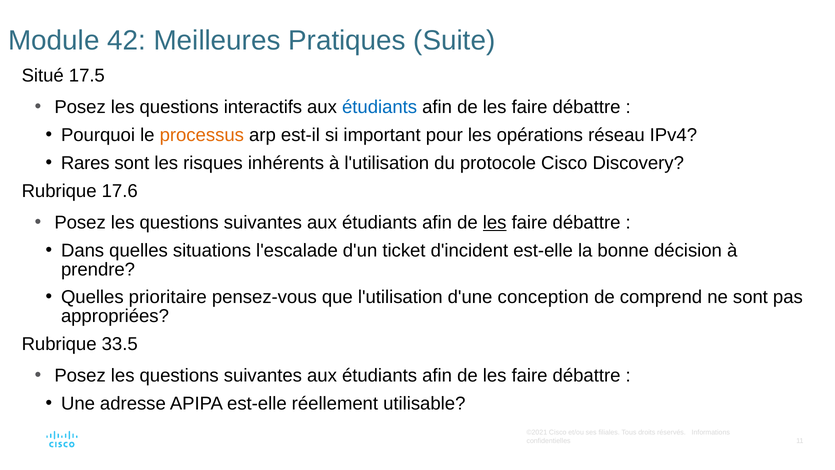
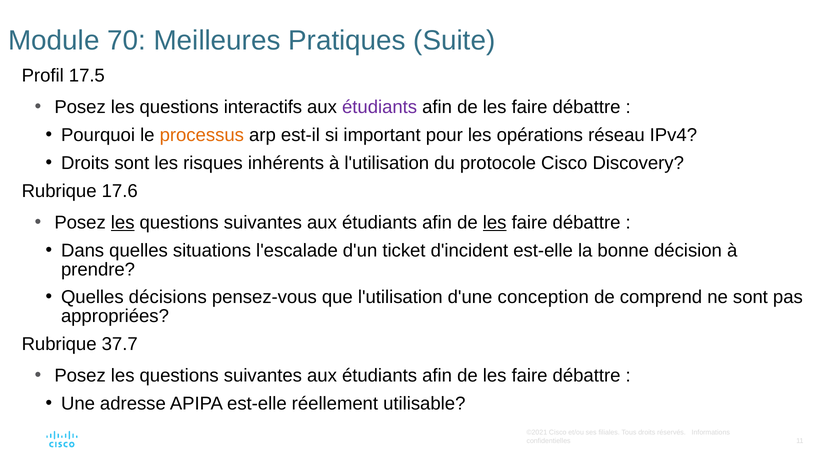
42: 42 -> 70
Situé: Situé -> Profil
étudiants at (380, 107) colour: blue -> purple
Rares at (85, 163): Rares -> Droits
les at (123, 222) underline: none -> present
prioritaire: prioritaire -> décisions
33.5: 33.5 -> 37.7
